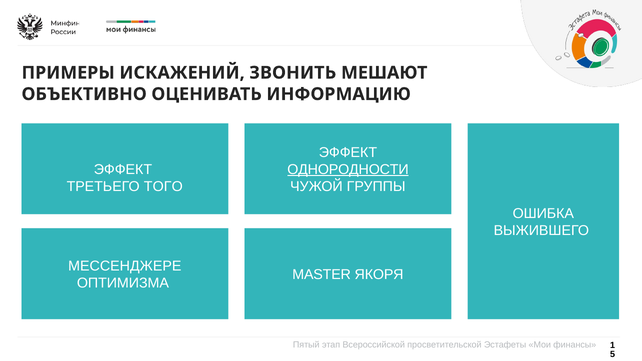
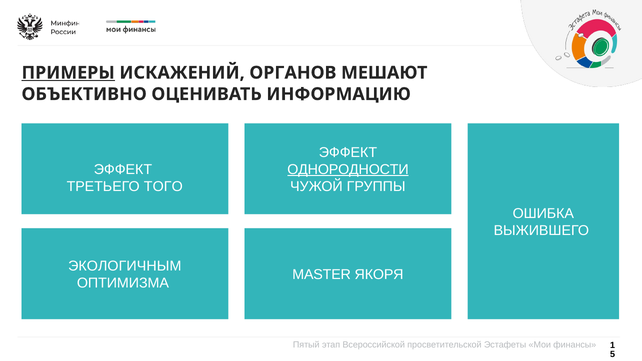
ПРИМЕРЫ underline: none -> present
ЗВОНИТЬ: ЗВОНИТЬ -> ОРГАНОВ
МЕССЕНДЖЕРЕ: МЕССЕНДЖЕРЕ -> ЭКОЛОГИЧНЫМ
